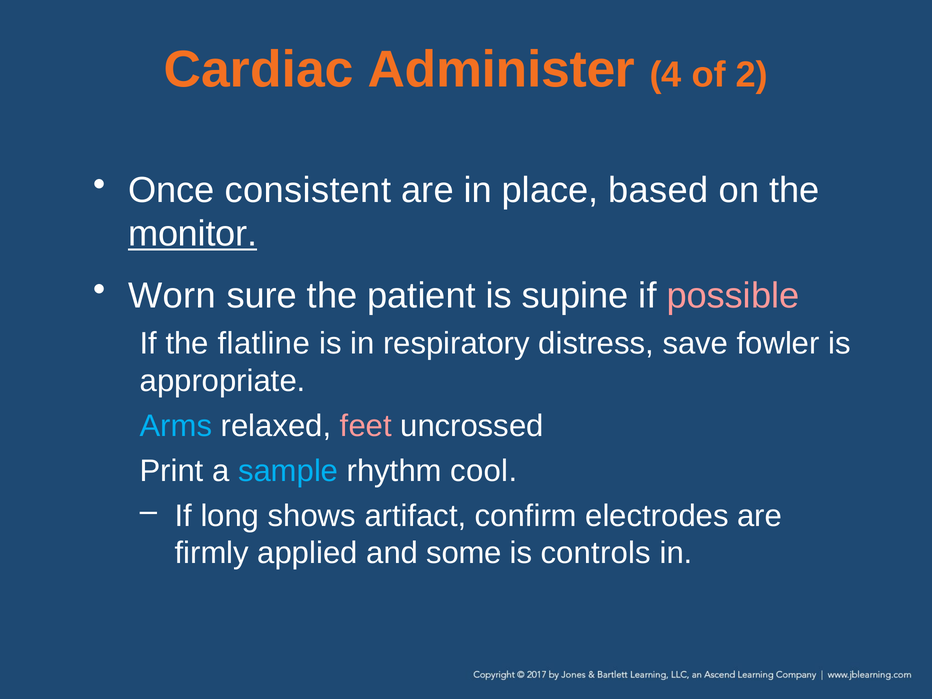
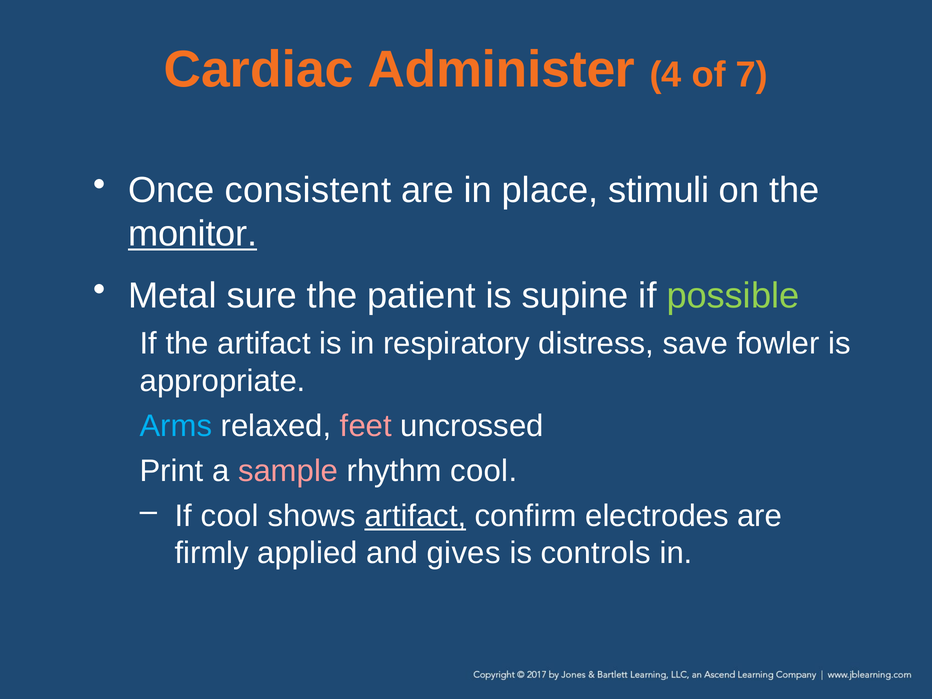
2: 2 -> 7
based: based -> stimuli
Worn: Worn -> Metal
possible colour: pink -> light green
the flatline: flatline -> artifact
sample colour: light blue -> pink
If long: long -> cool
artifact at (415, 516) underline: none -> present
some: some -> gives
